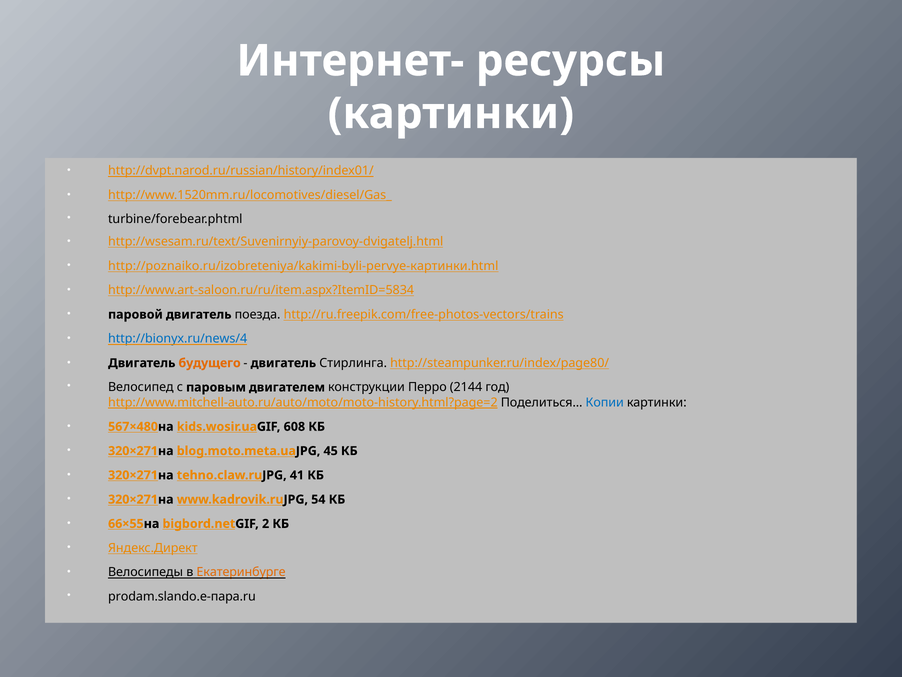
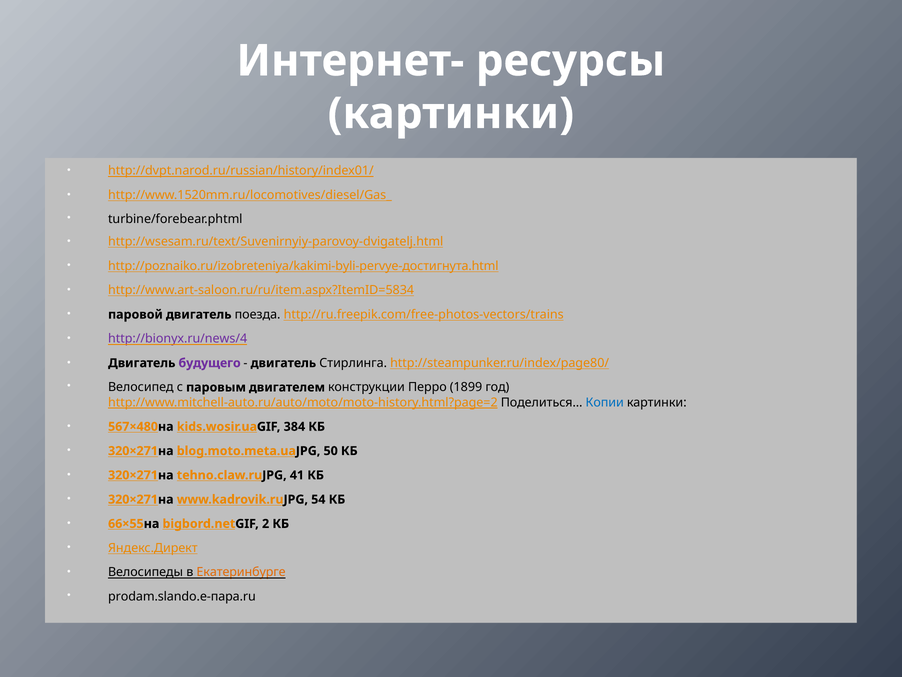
http://poznaiko.ru/izobreteniya/kakimi-byli-pervye-картинки.html: http://poznaiko.ru/izobreteniya/kakimi-byli-pervye-картинки.html -> http://poznaiko.ru/izobreteniya/kakimi-byli-pervye-достигнута.html
http://bionyx.ru/news/4 colour: blue -> purple
будущего colour: orange -> purple
2144: 2144 -> 1899
608: 608 -> 384
45: 45 -> 50
